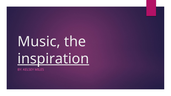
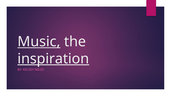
Music underline: none -> present
